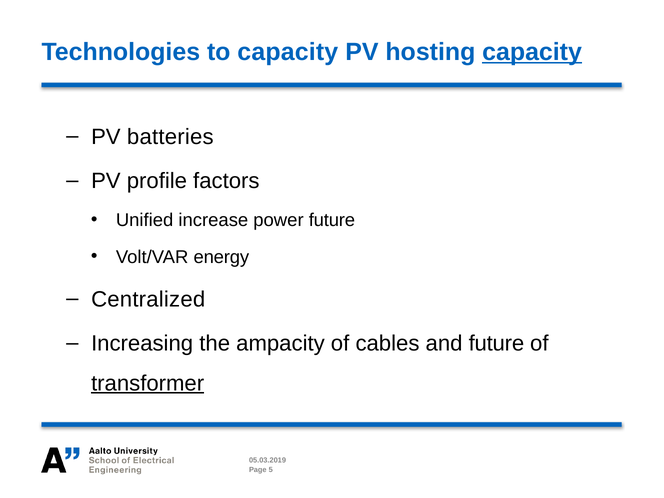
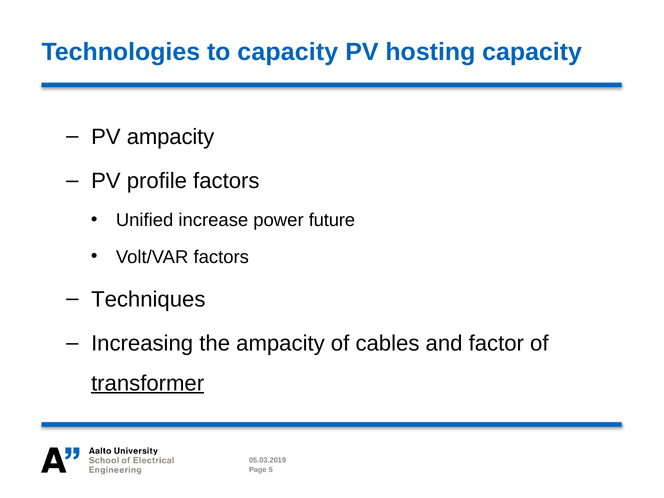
capacity at (532, 52) underline: present -> none
PV batteries: batteries -> ampacity
Volt/VAR energy: energy -> factors
Centralized: Centralized -> Techniques
and future: future -> factor
